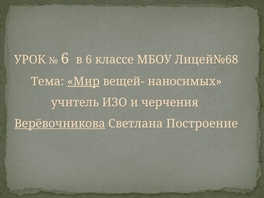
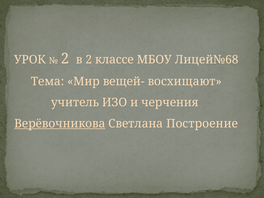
6 at (65, 59): 6 -> 2
в 6: 6 -> 2
Мир underline: present -> none
наносимых: наносимых -> восхищают
